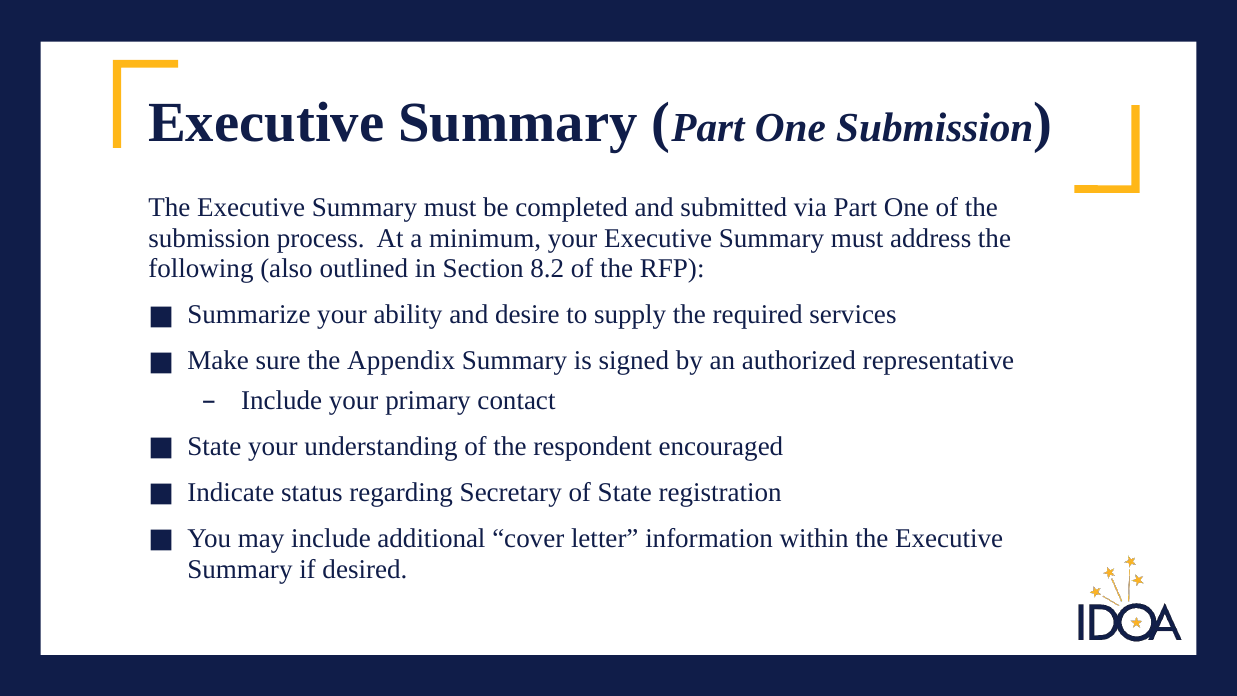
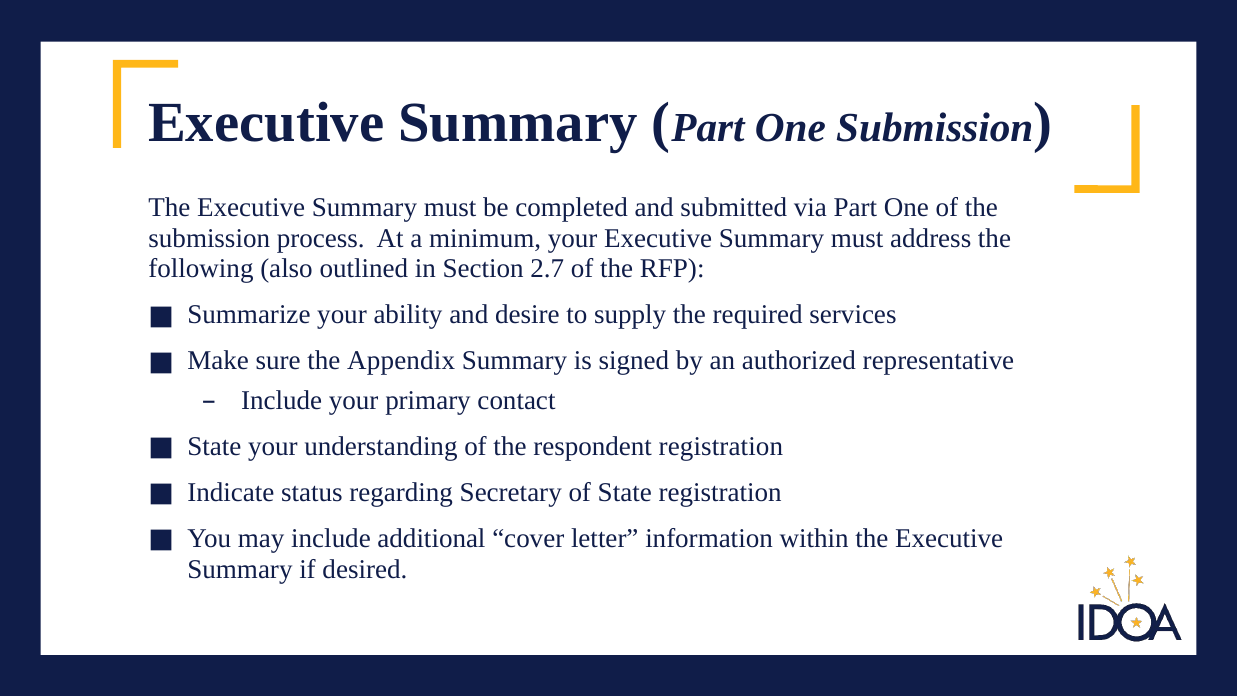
8.2: 8.2 -> 2.7
respondent encouraged: encouraged -> registration
